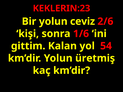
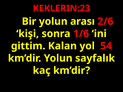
ceviz: ceviz -> arası
üretmiş: üretmiş -> sayfalık
